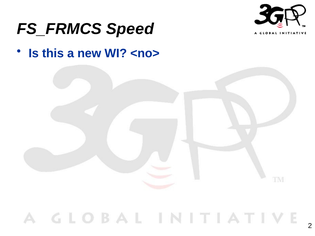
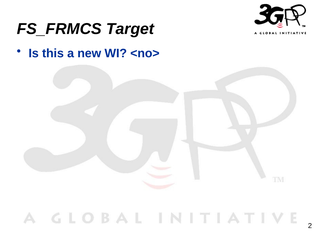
Speed: Speed -> Target
